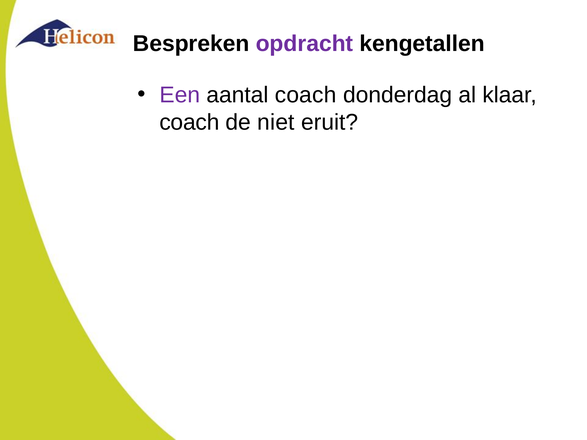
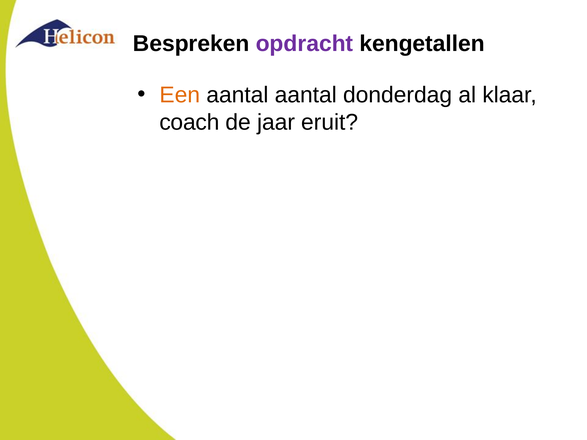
Een colour: purple -> orange
aantal coach: coach -> aantal
niet: niet -> jaar
